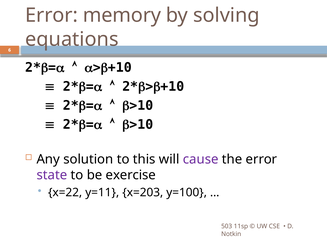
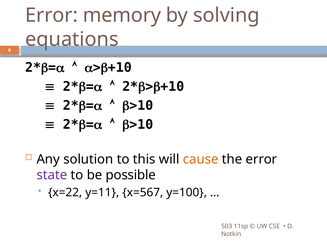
cause colour: purple -> orange
exercise: exercise -> possible
x=203: x=203 -> x=567
